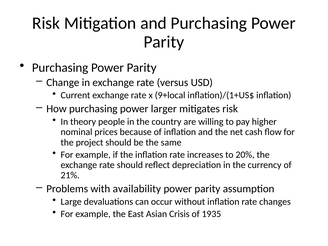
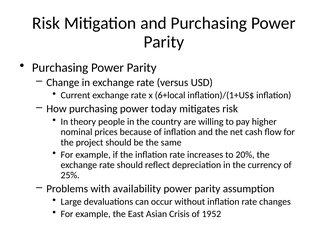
9+local: 9+local -> 6+local
larger: larger -> today
21%: 21% -> 25%
1935: 1935 -> 1952
